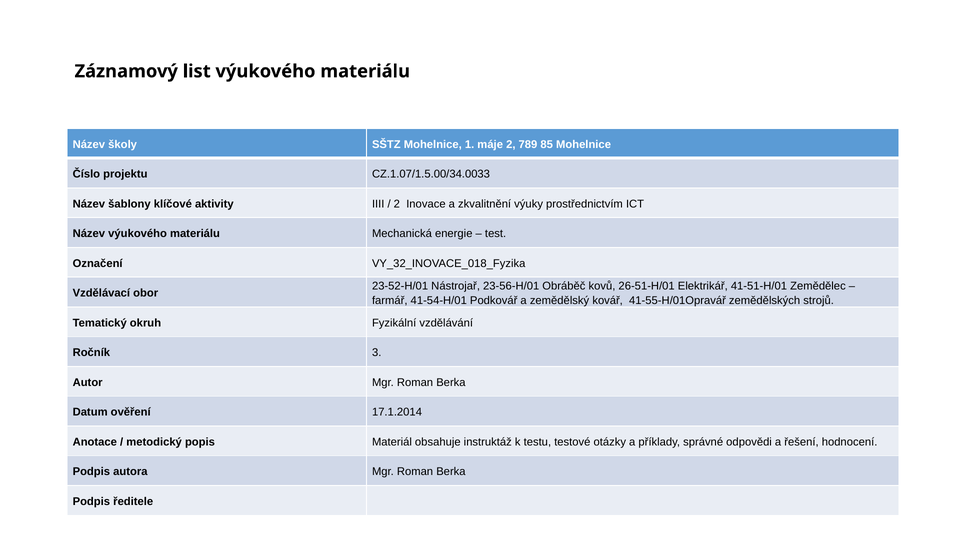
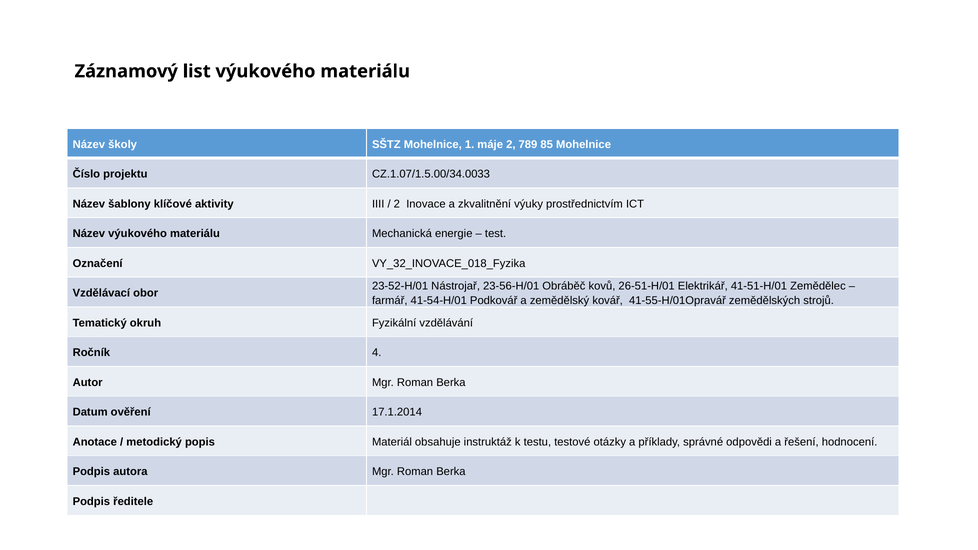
3: 3 -> 4
